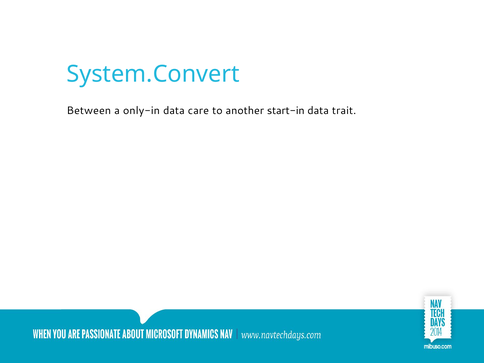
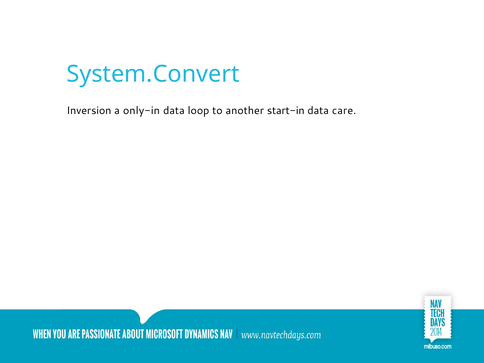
Between: Between -> Inversion
care: care -> loop
trait: trait -> care
